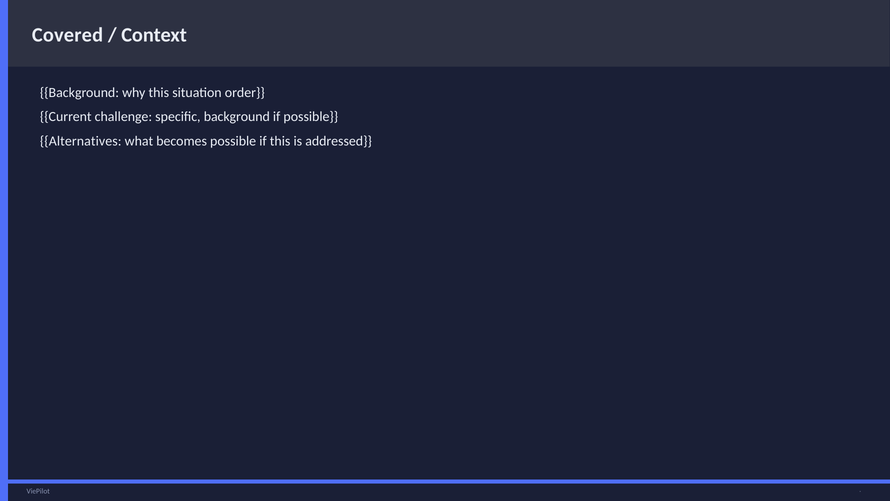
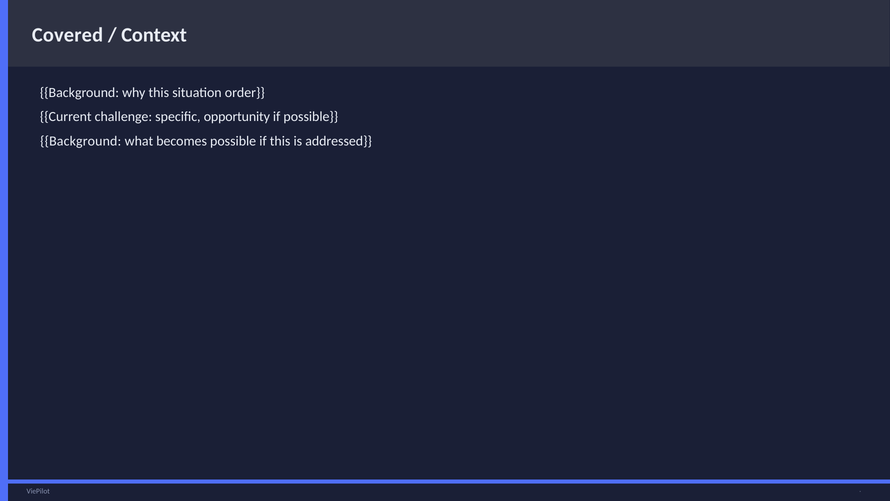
specific background: background -> opportunity
Alternatives at (81, 141): Alternatives -> Background
